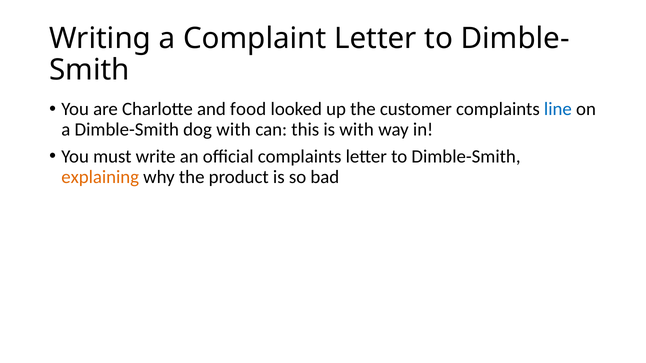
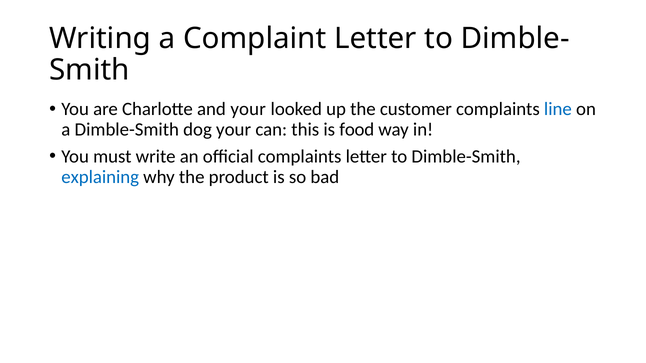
and food: food -> your
dog with: with -> your
is with: with -> food
explaining colour: orange -> blue
